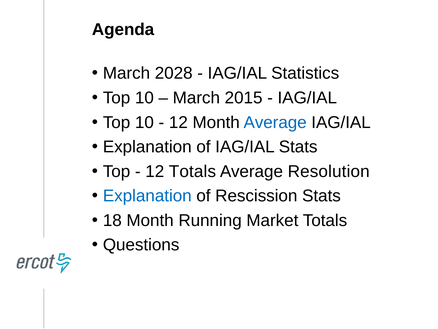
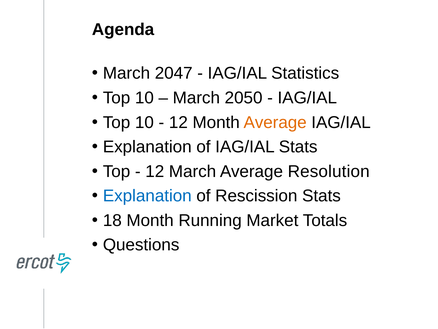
2028: 2028 -> 2047
2015: 2015 -> 2050
Average at (275, 122) colour: blue -> orange
12 Totals: Totals -> March
